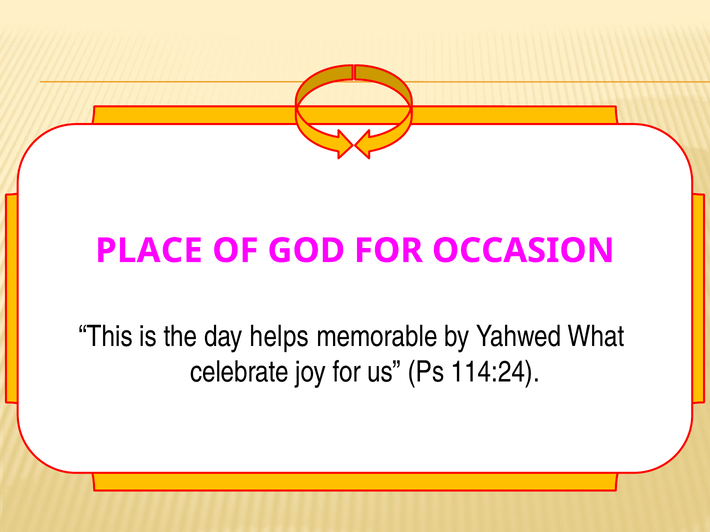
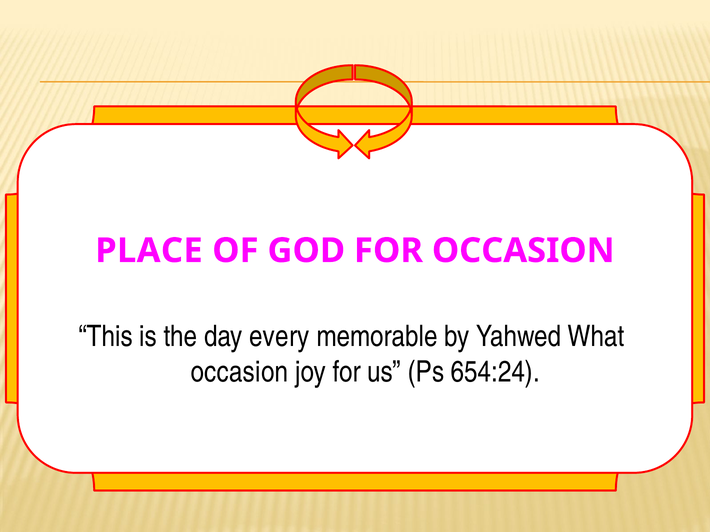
helps: helps -> every
celebrate at (240, 372): celebrate -> occasion
114:24: 114:24 -> 654:24
